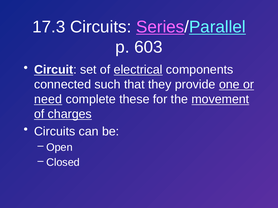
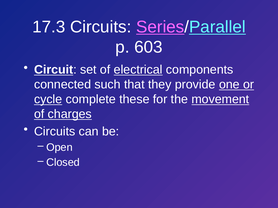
need: need -> cycle
